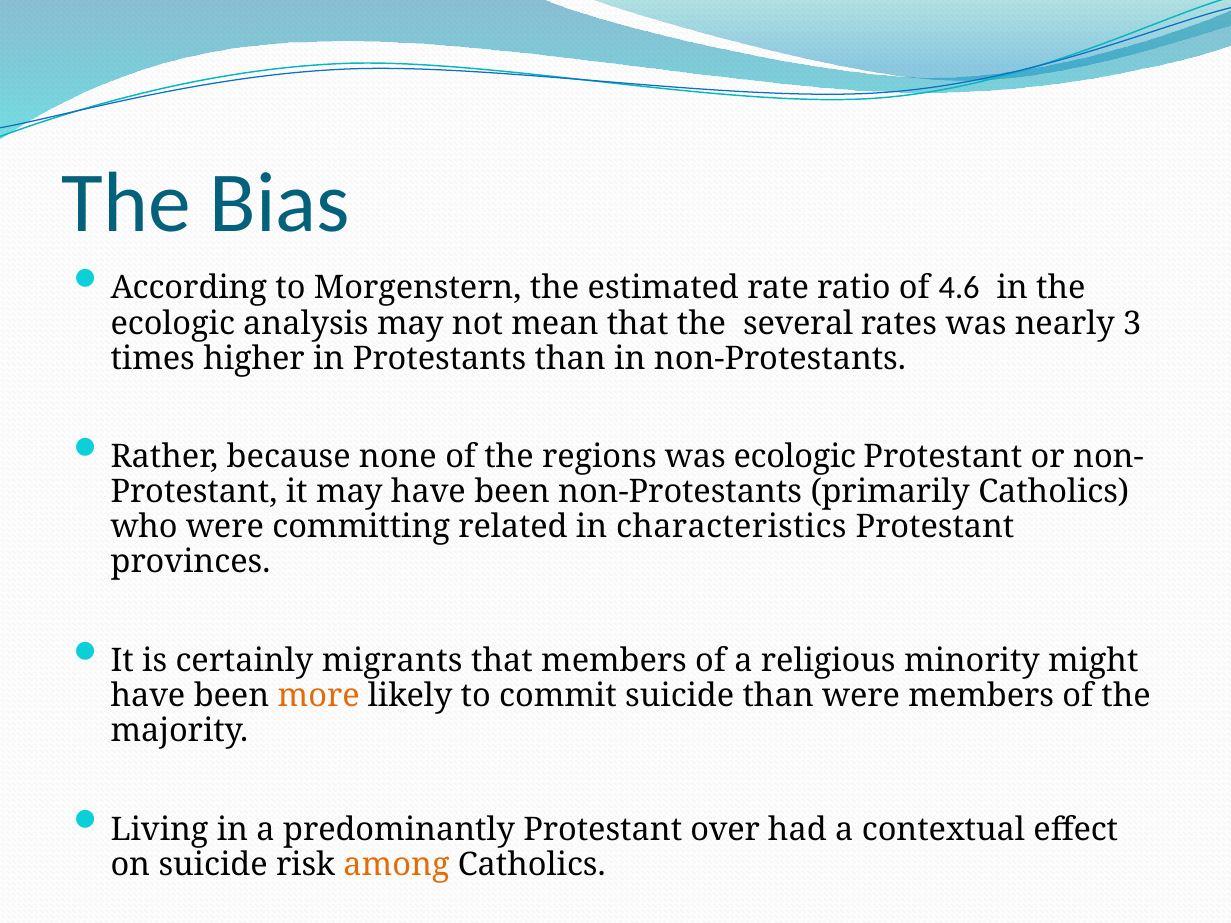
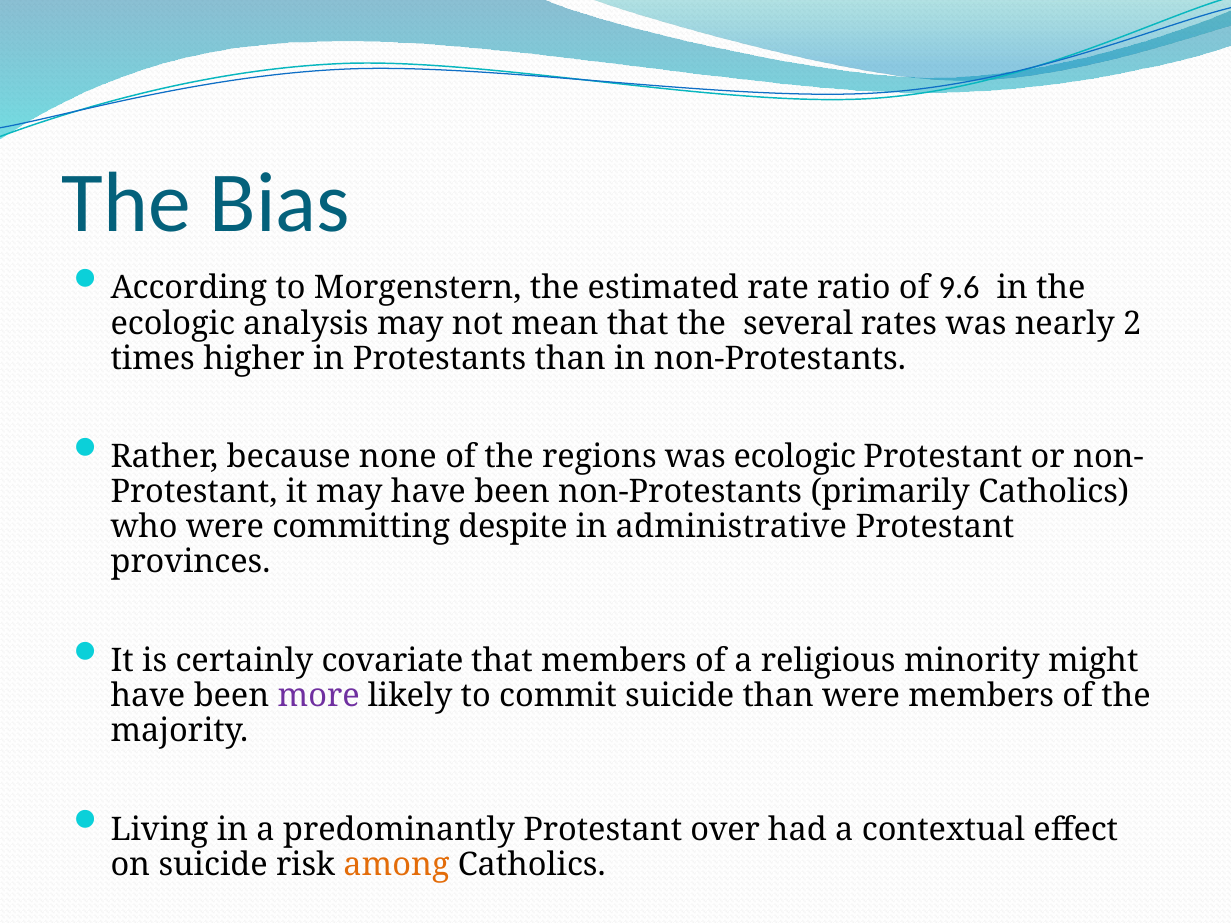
4.6: 4.6 -> 9.6
3: 3 -> 2
related: related -> despite
characteristics: characteristics -> administrative
migrants: migrants -> covariate
more colour: orange -> purple
